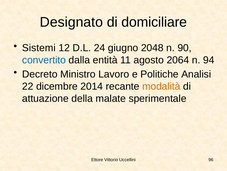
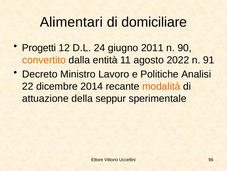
Designato: Designato -> Alimentari
Sistemi: Sistemi -> Progetti
2048: 2048 -> 2011
convertito colour: blue -> orange
2064: 2064 -> 2022
94: 94 -> 91
malate: malate -> seppur
